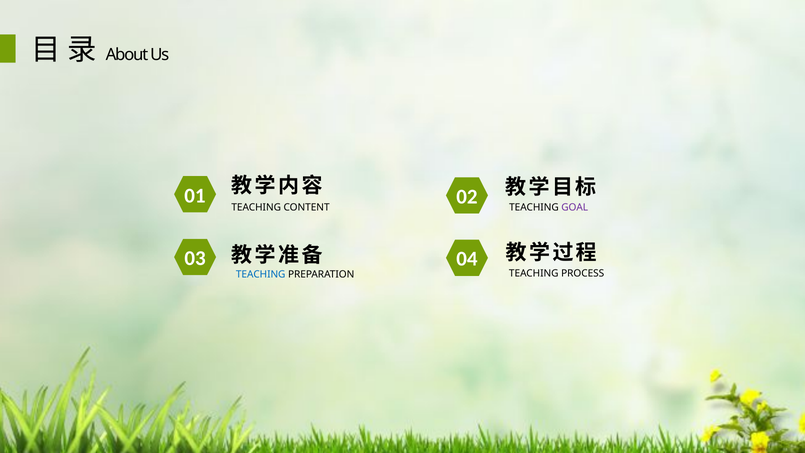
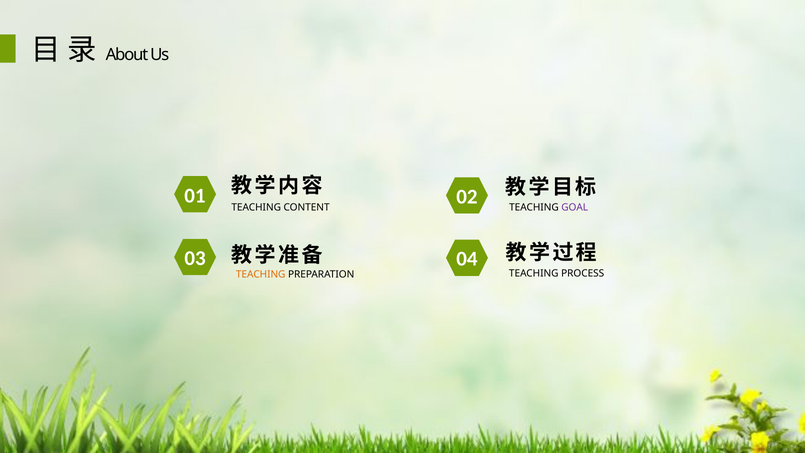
TEACHING at (261, 274) colour: blue -> orange
